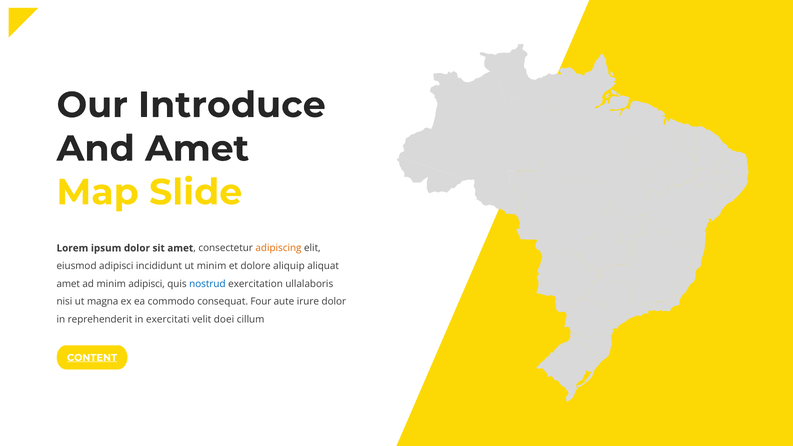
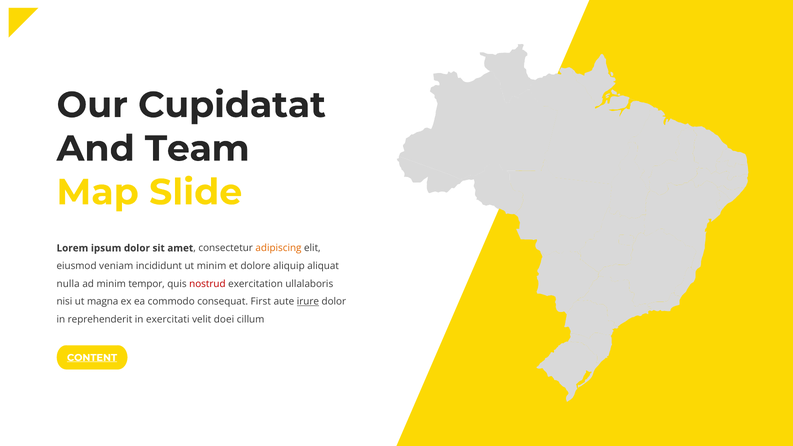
Introduce: Introduce -> Cupidatat
And Amet: Amet -> Team
eiusmod adipisci: adipisci -> veniam
amet at (68, 284): amet -> nulla
minim adipisci: adipisci -> tempor
nostrud colour: blue -> red
Four: Four -> First
irure underline: none -> present
